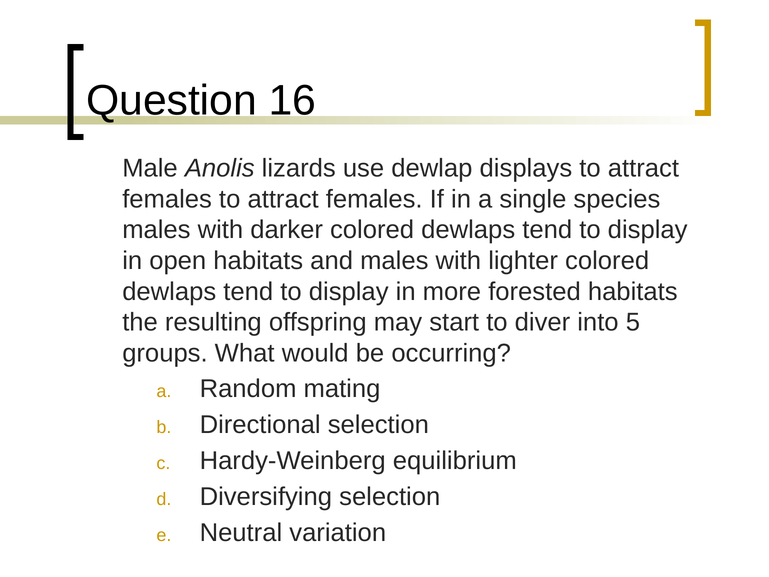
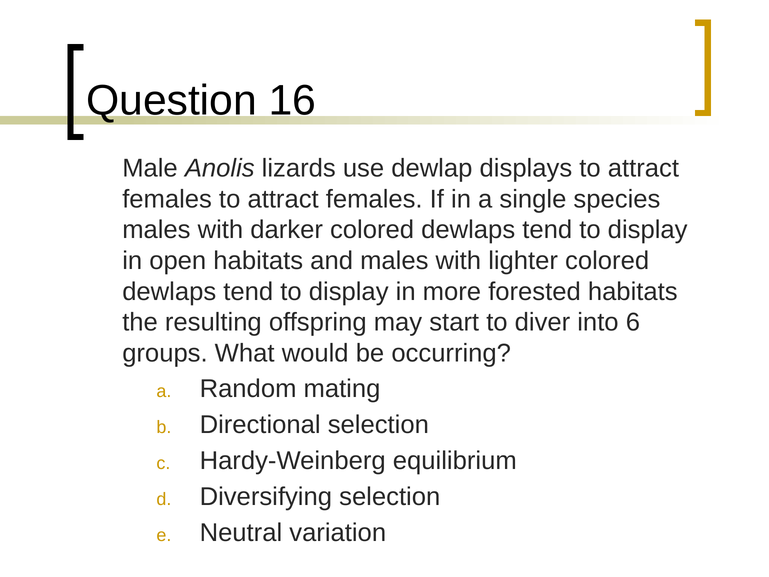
5: 5 -> 6
